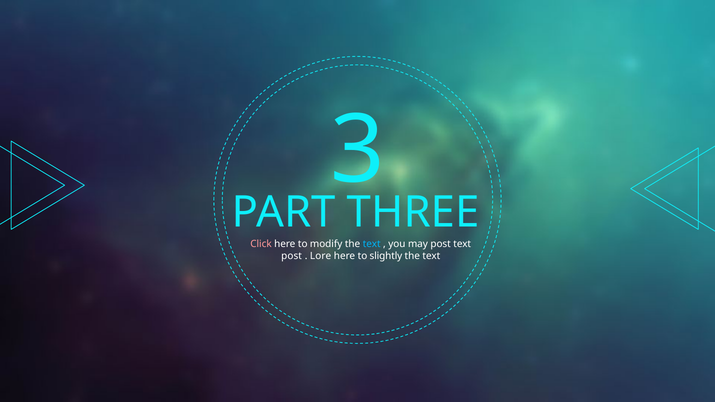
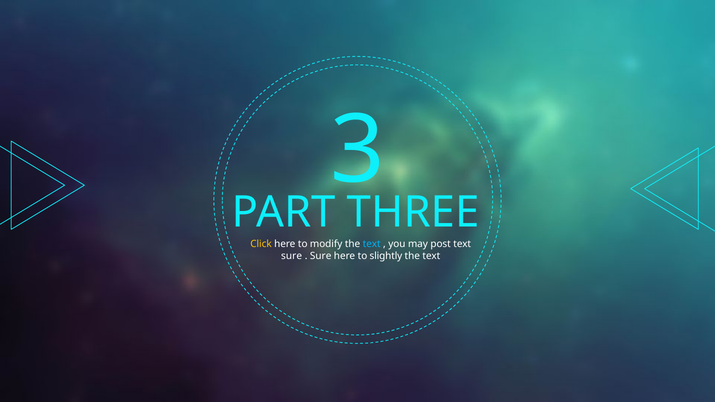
Click colour: pink -> yellow
post at (292, 256): post -> sure
Lore at (321, 256): Lore -> Sure
